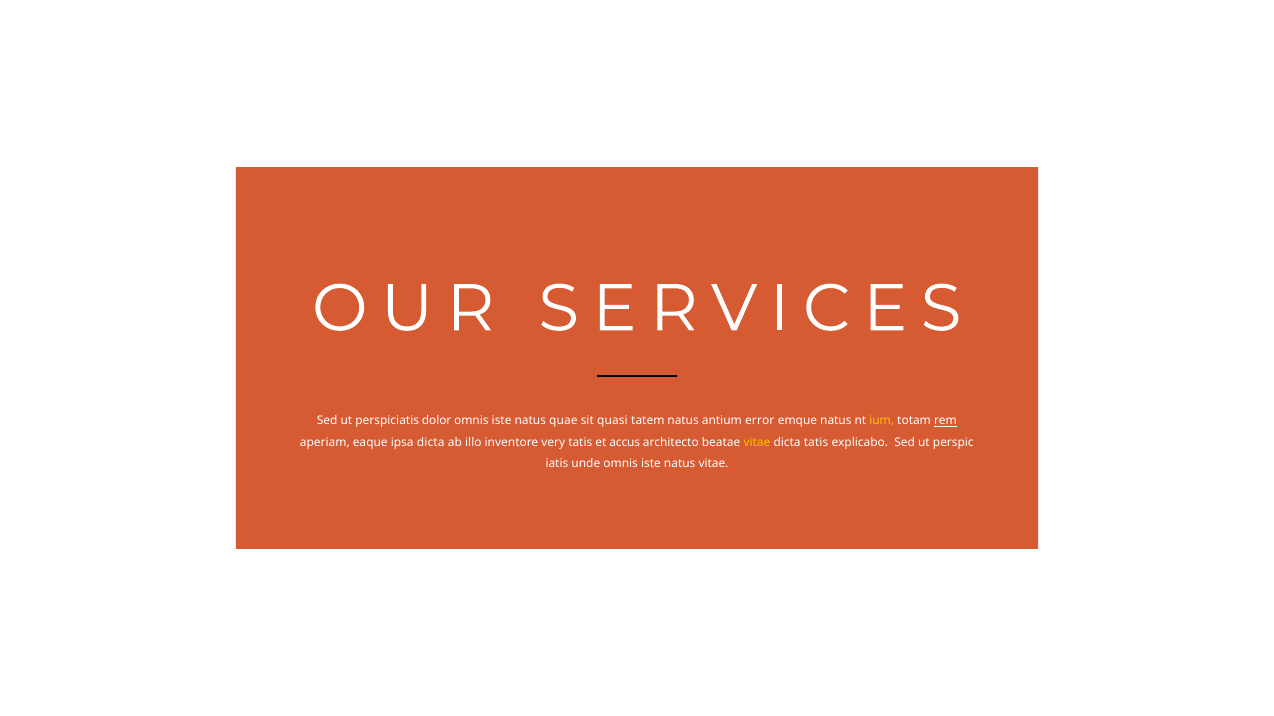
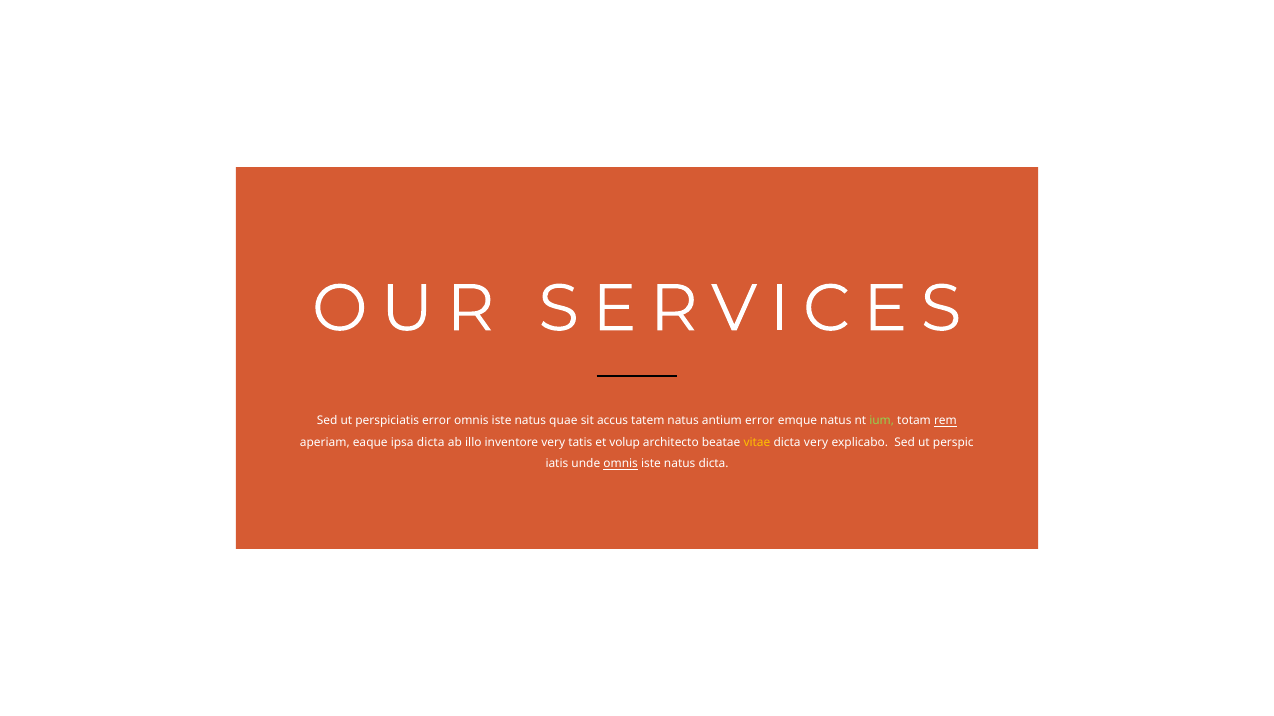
perspiciatis dolor: dolor -> error
quasi: quasi -> accus
ium colour: yellow -> light green
accus: accus -> volup
dicta tatis: tatis -> very
omnis at (621, 464) underline: none -> present
natus vitae: vitae -> dicta
